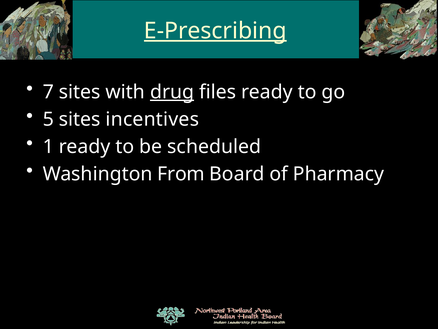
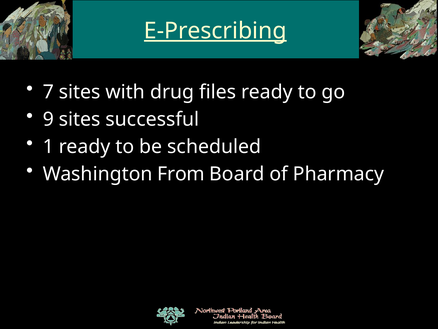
drug underline: present -> none
5: 5 -> 9
incentives: incentives -> successful
